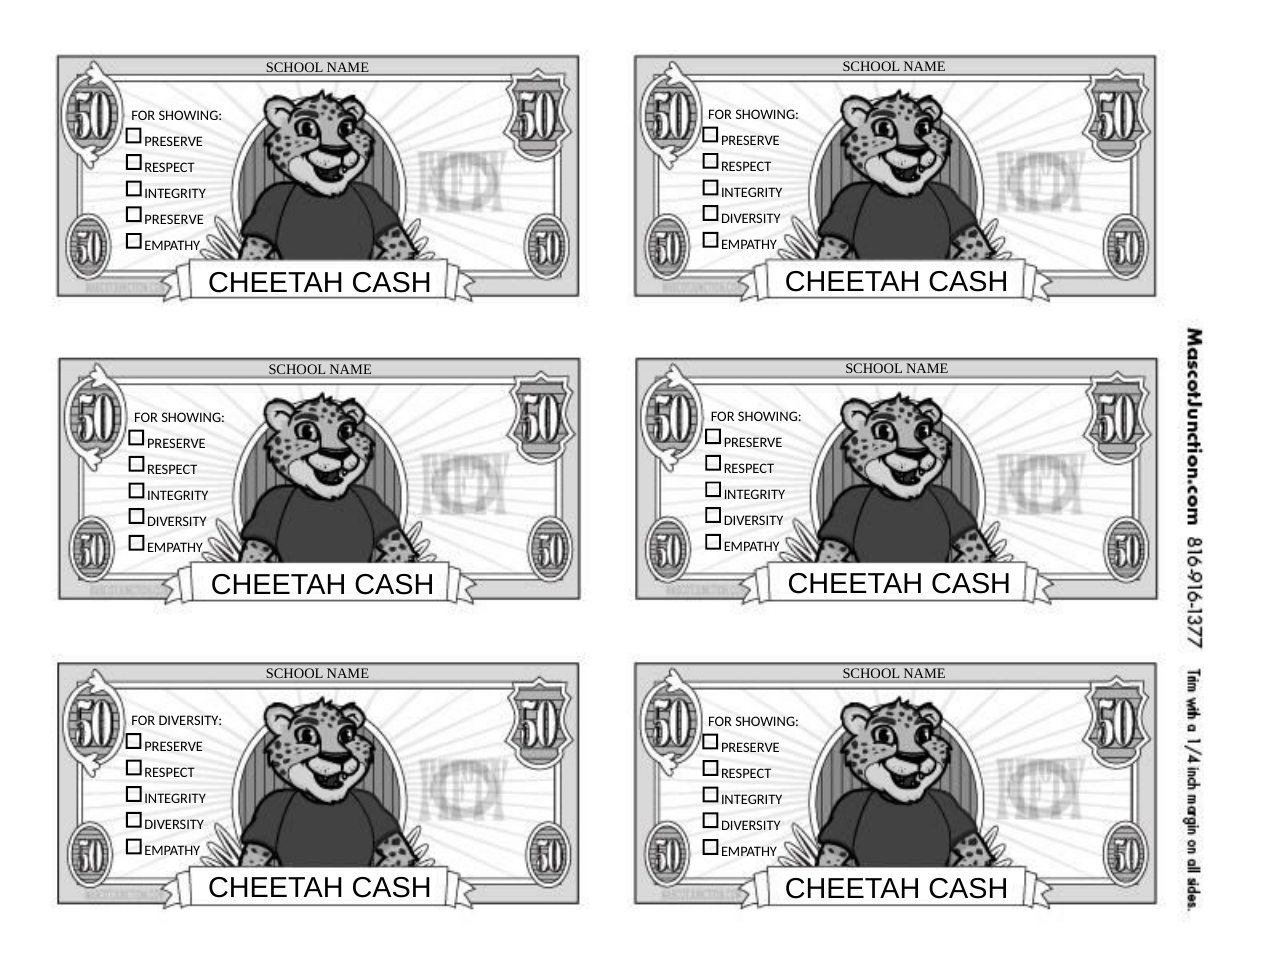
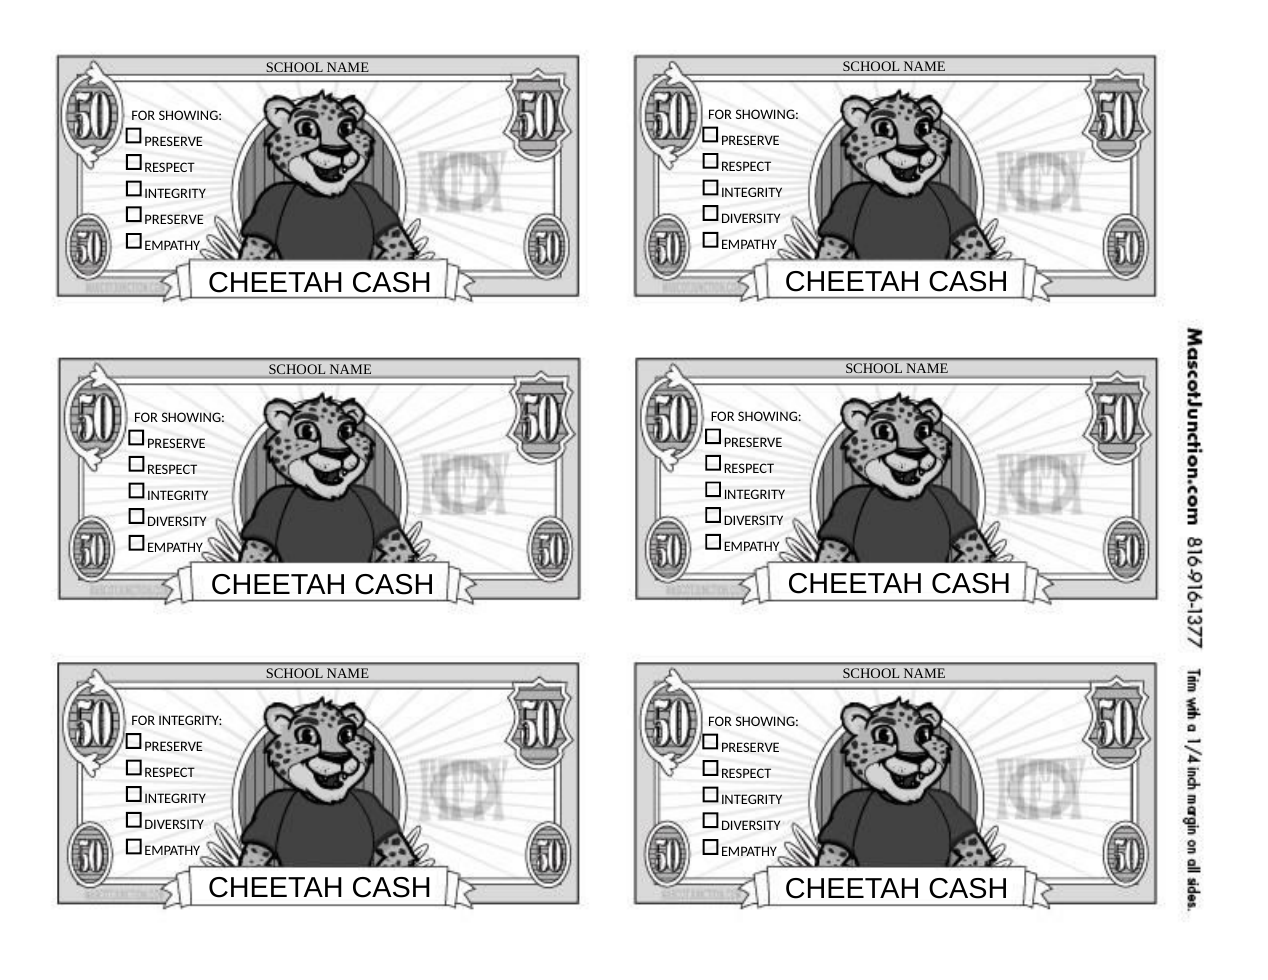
FOR DIVERSITY: DIVERSITY -> INTEGRITY
